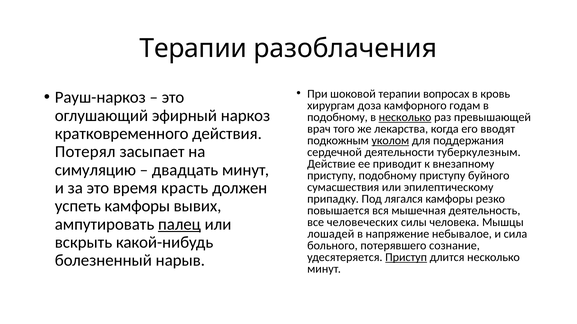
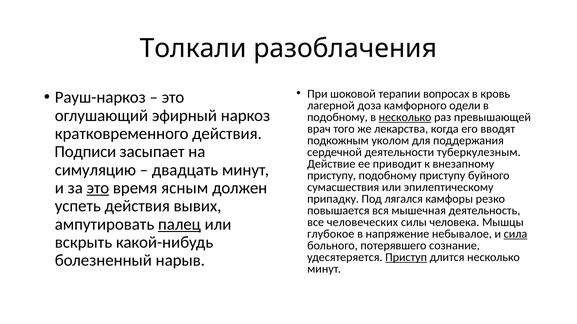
Терапии at (193, 48): Терапии -> Толкали
хирургам: хирургам -> лагерной
годам: годам -> одели
уколом underline: present -> none
Потерял: Потерял -> Подписи
это at (98, 188) underline: none -> present
красть: красть -> ясным
успеть камфоры: камфоры -> действия
лошадей: лошадей -> глубокое
сила underline: none -> present
